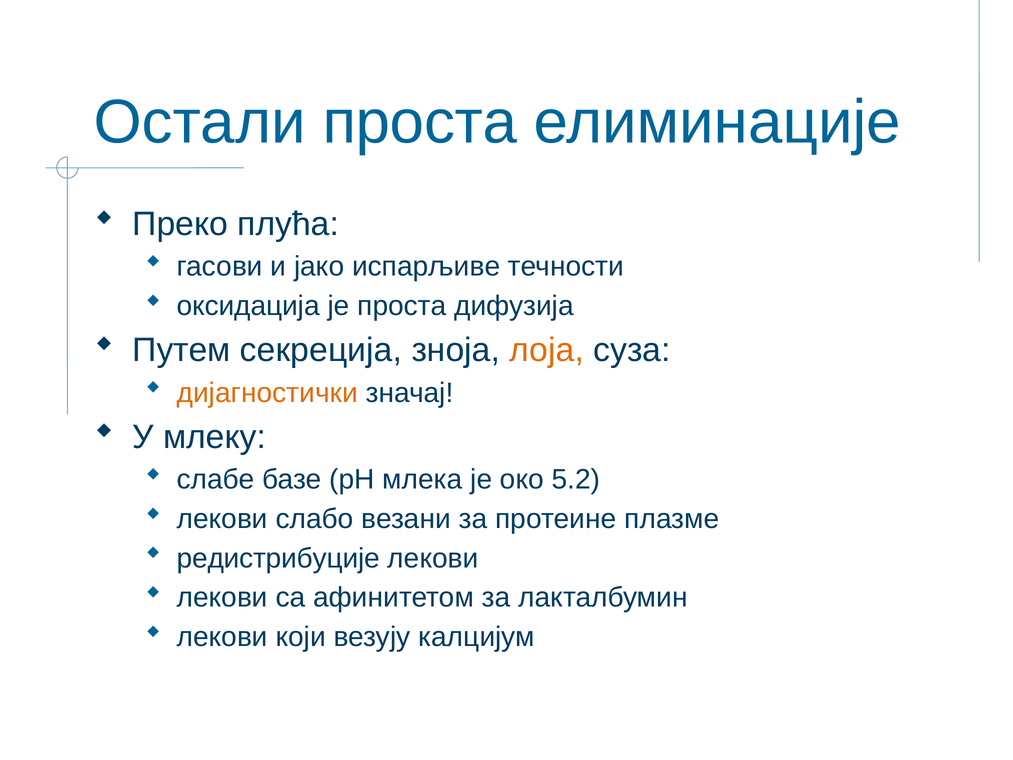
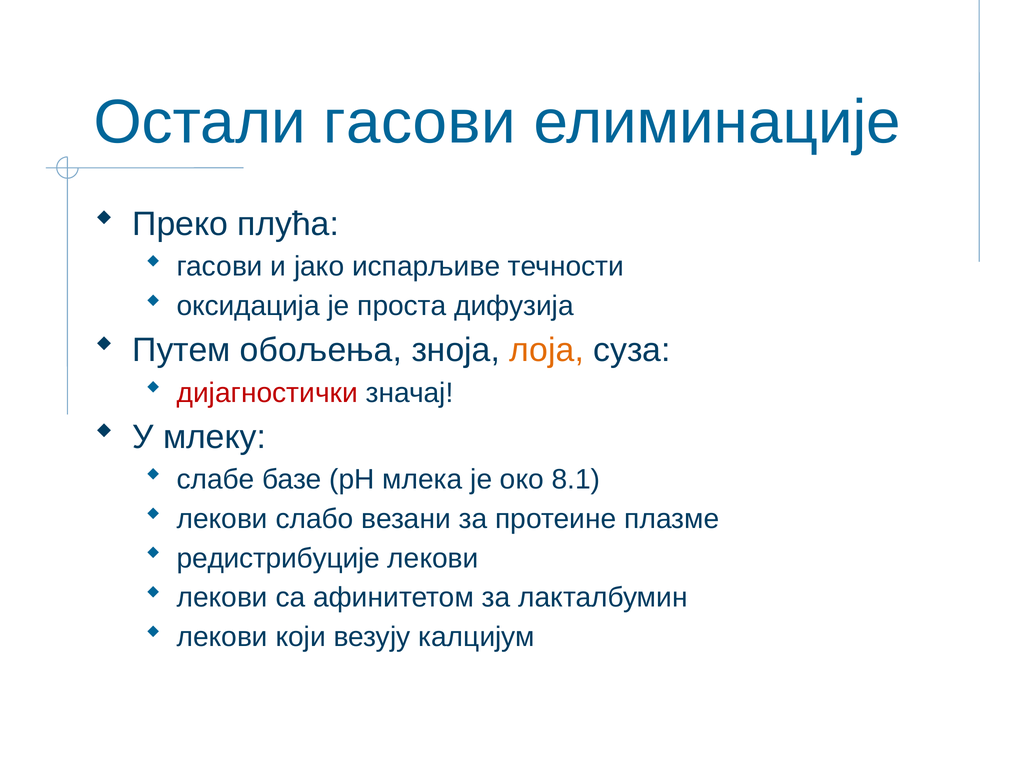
Остали проста: проста -> гасови
секреција: секреција -> обољења
дијагностички colour: orange -> red
5.2: 5.2 -> 8.1
